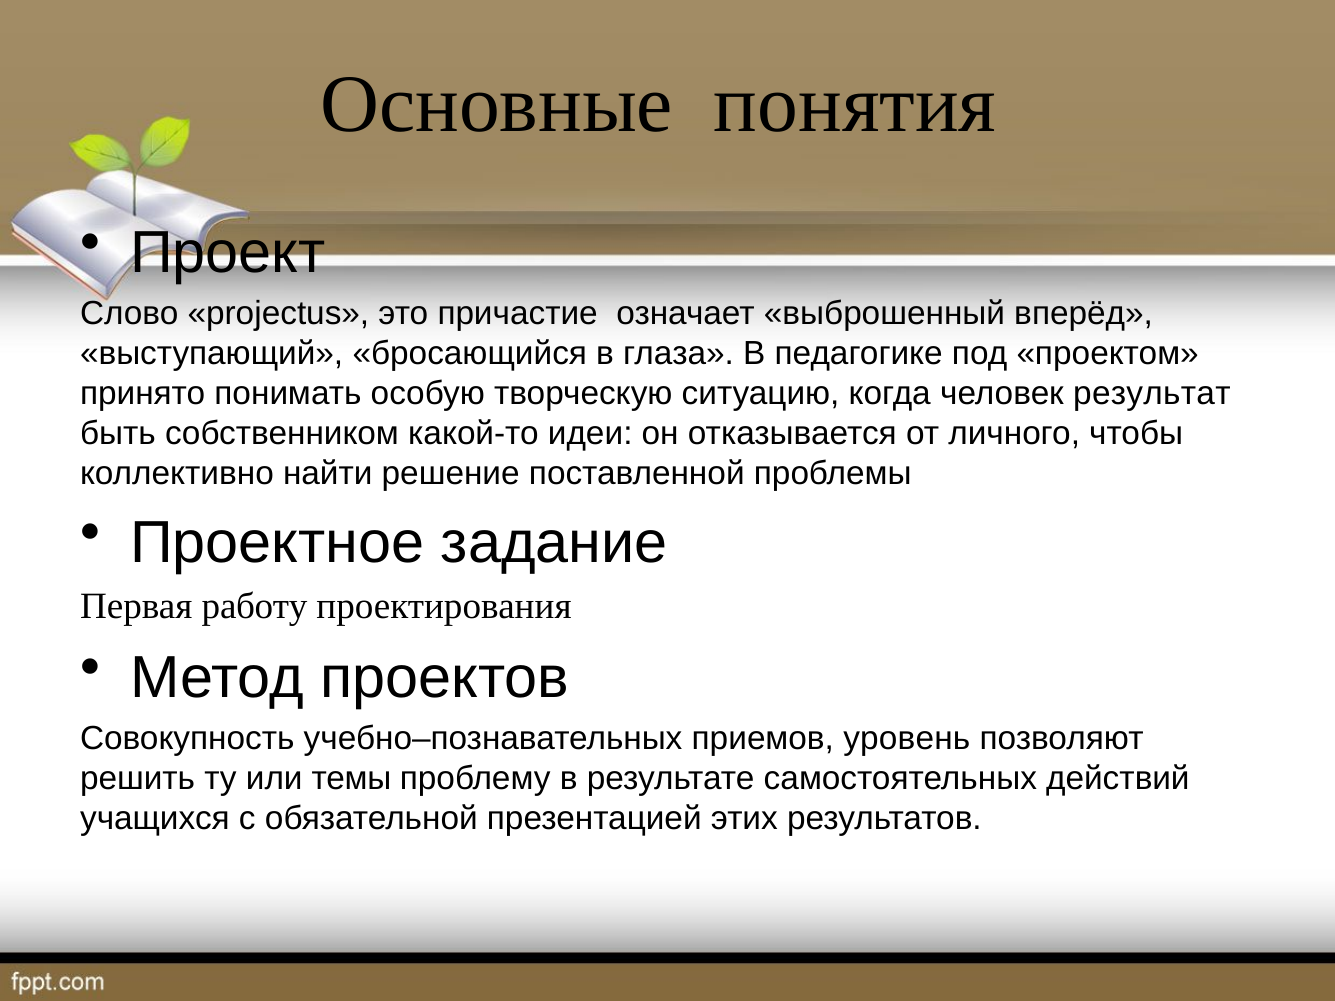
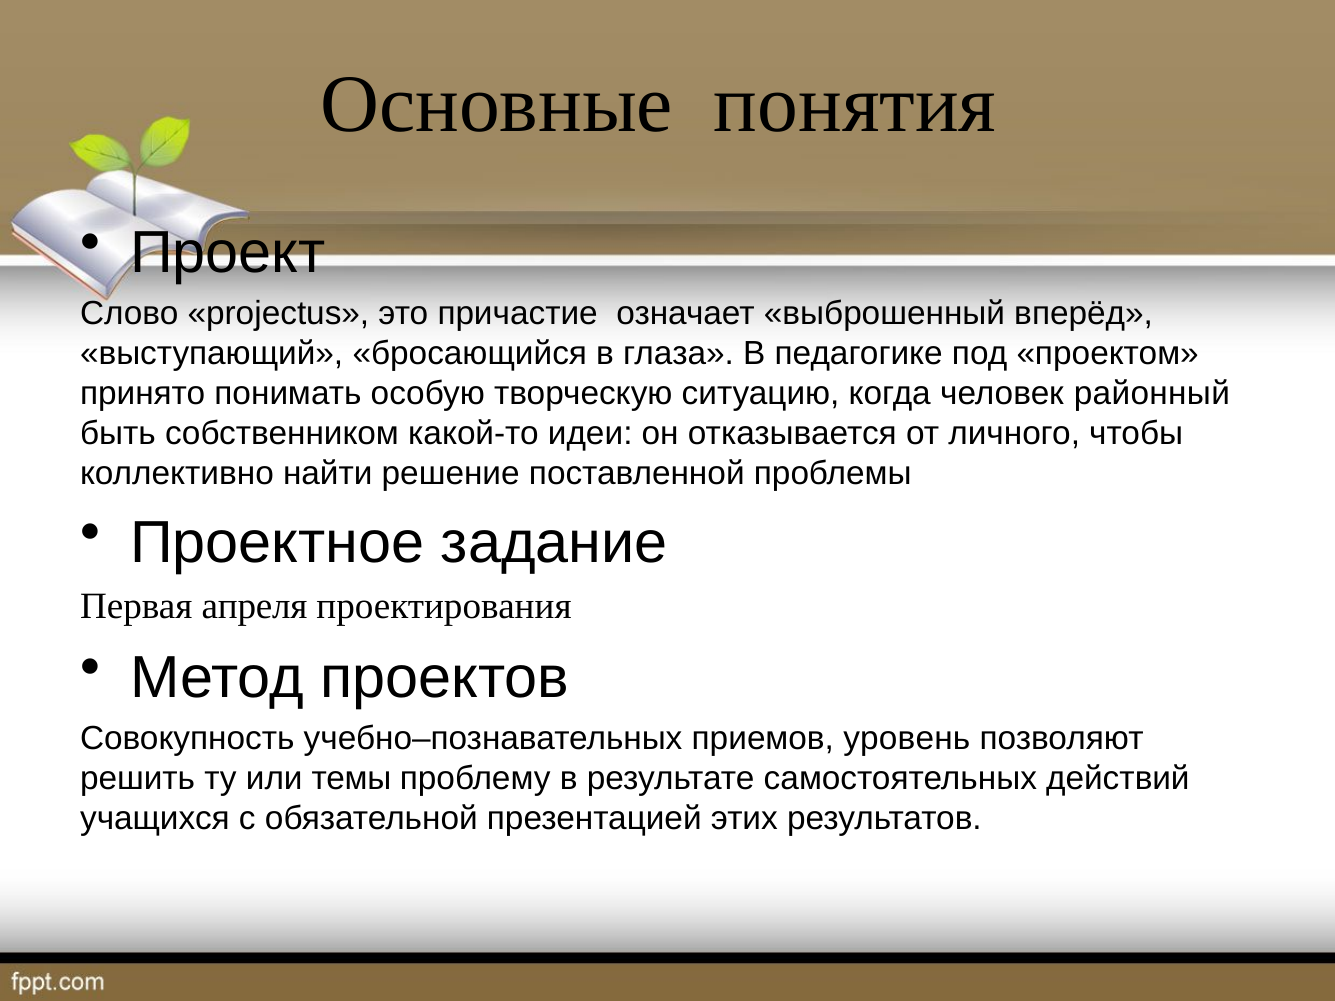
результат: результат -> районный
работу: работу -> апреля
